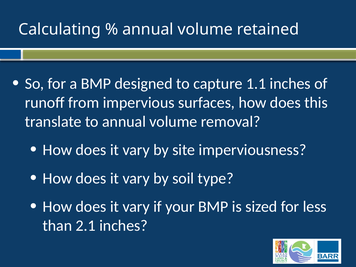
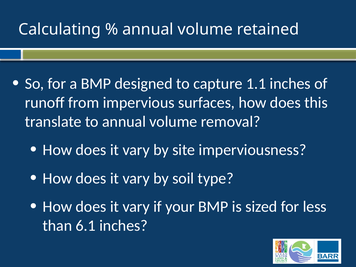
2.1: 2.1 -> 6.1
